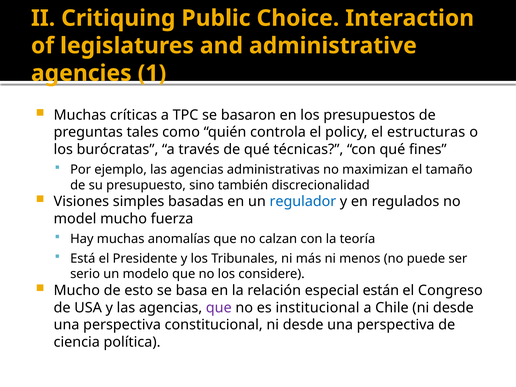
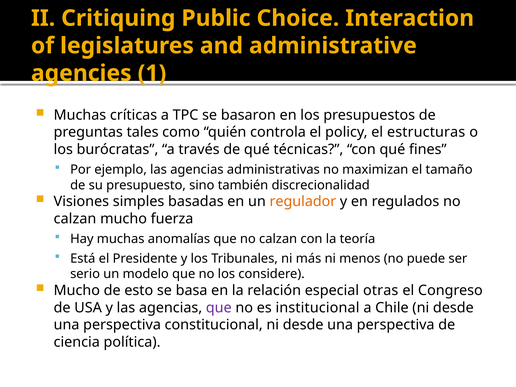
regulador colour: blue -> orange
model at (75, 219): model -> calzan
están: están -> otras
